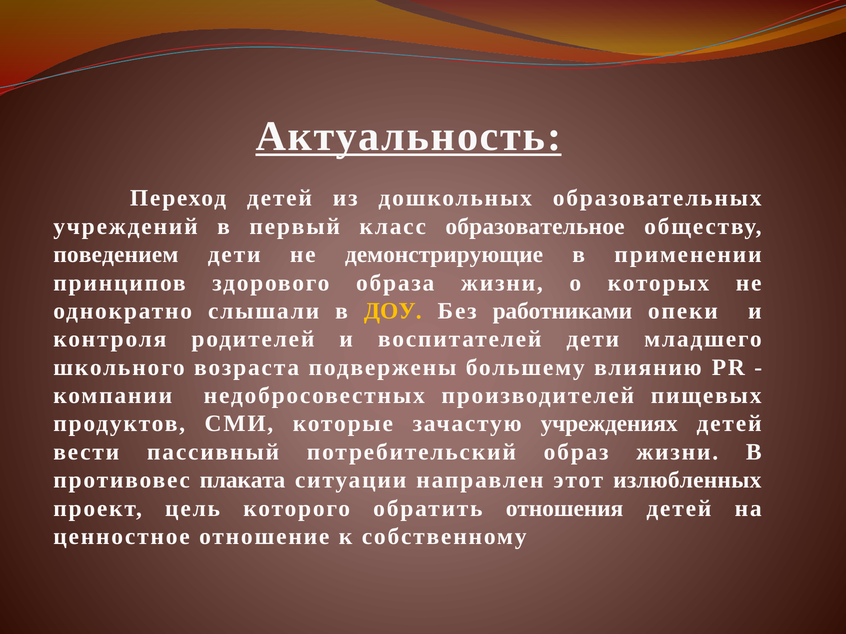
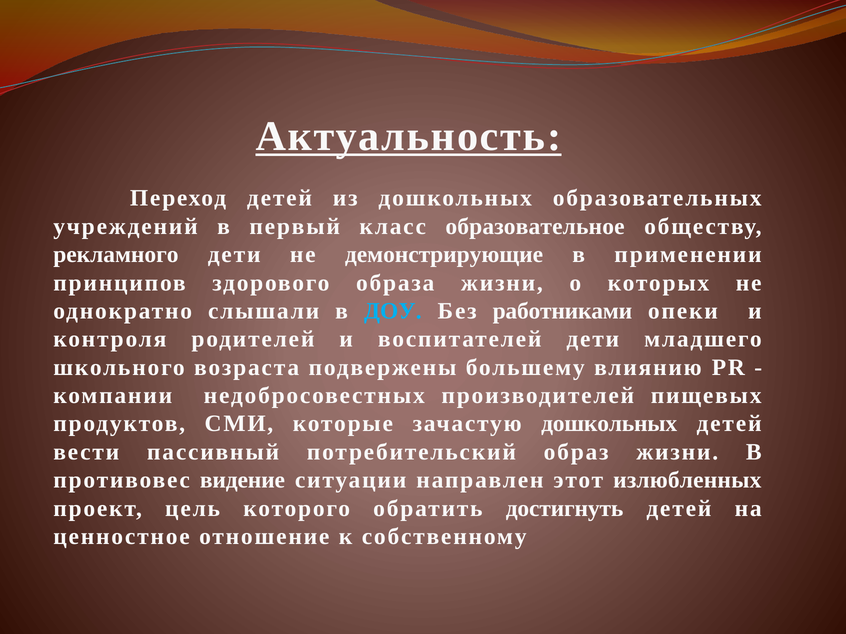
поведением: поведением -> рекламного
ДОУ colour: yellow -> light blue
зачастую учреждениях: учреждениях -> дошкольных
плаката: плаката -> видение
отношения: отношения -> достигнуть
